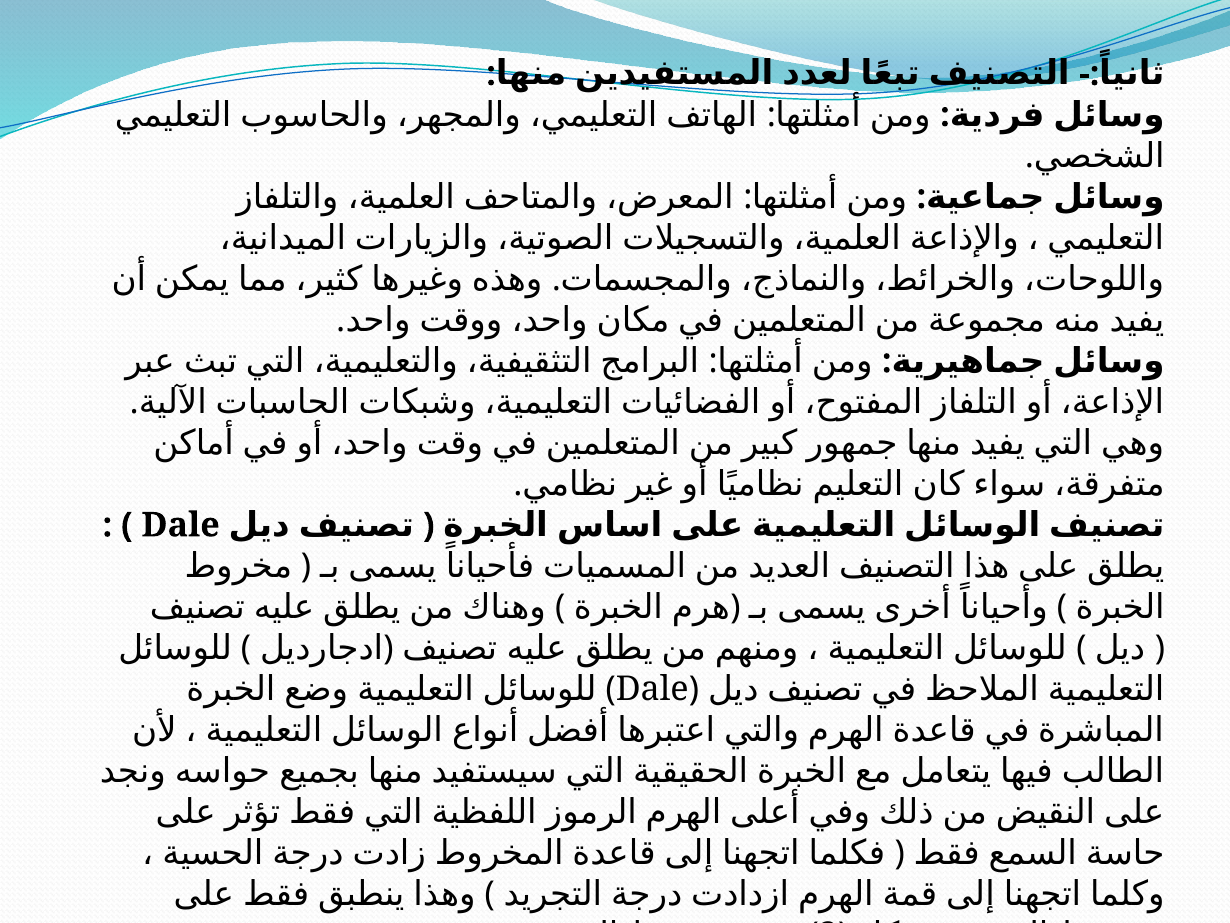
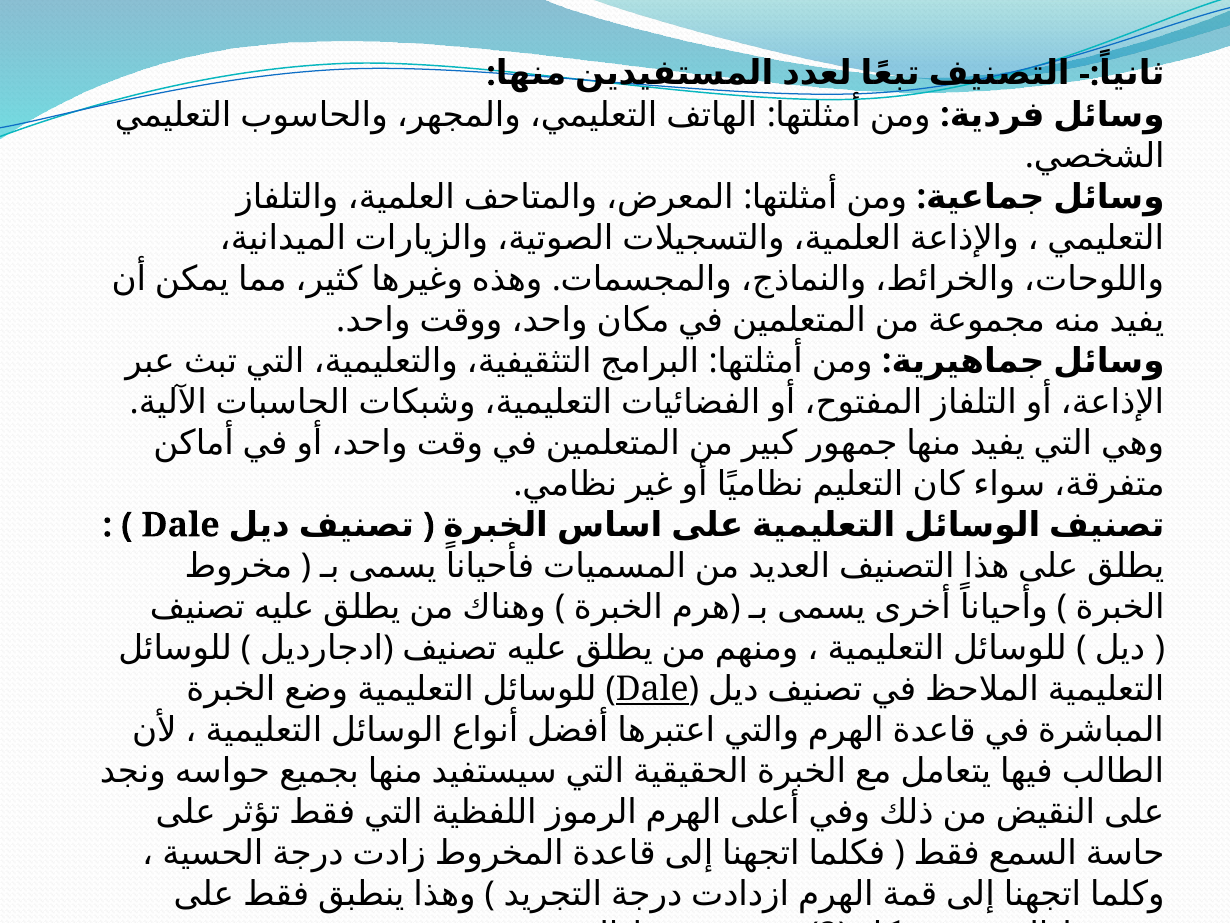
Dale at (652, 689) underline: none -> present
